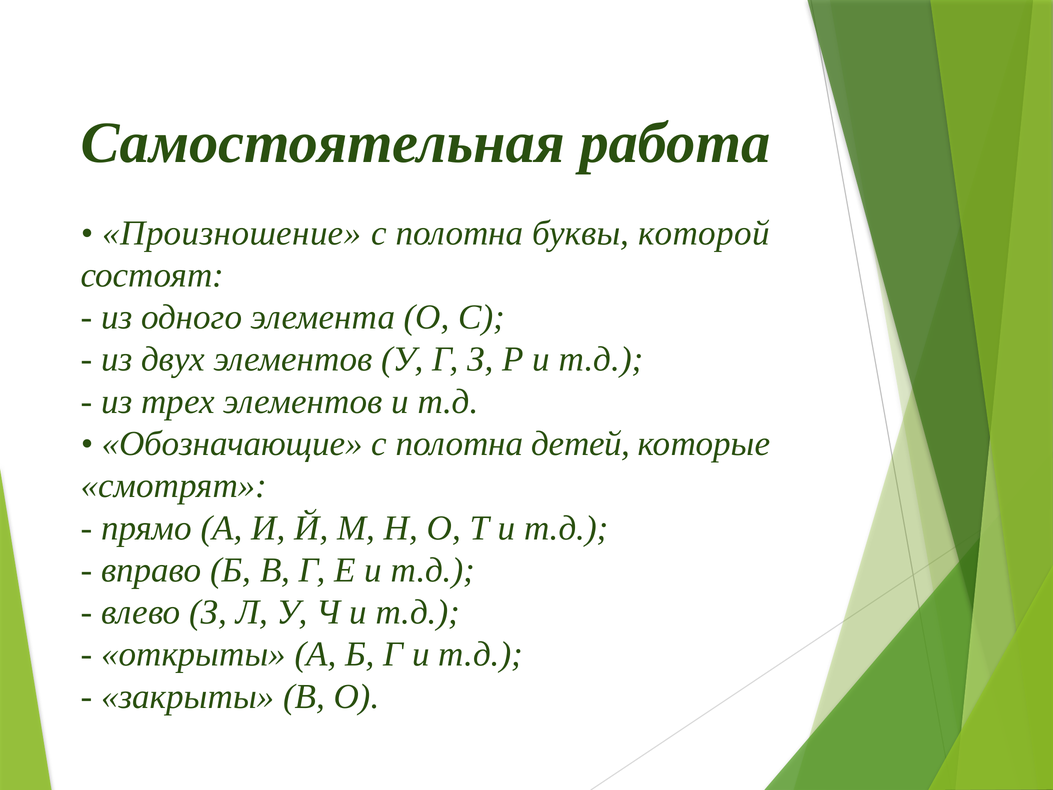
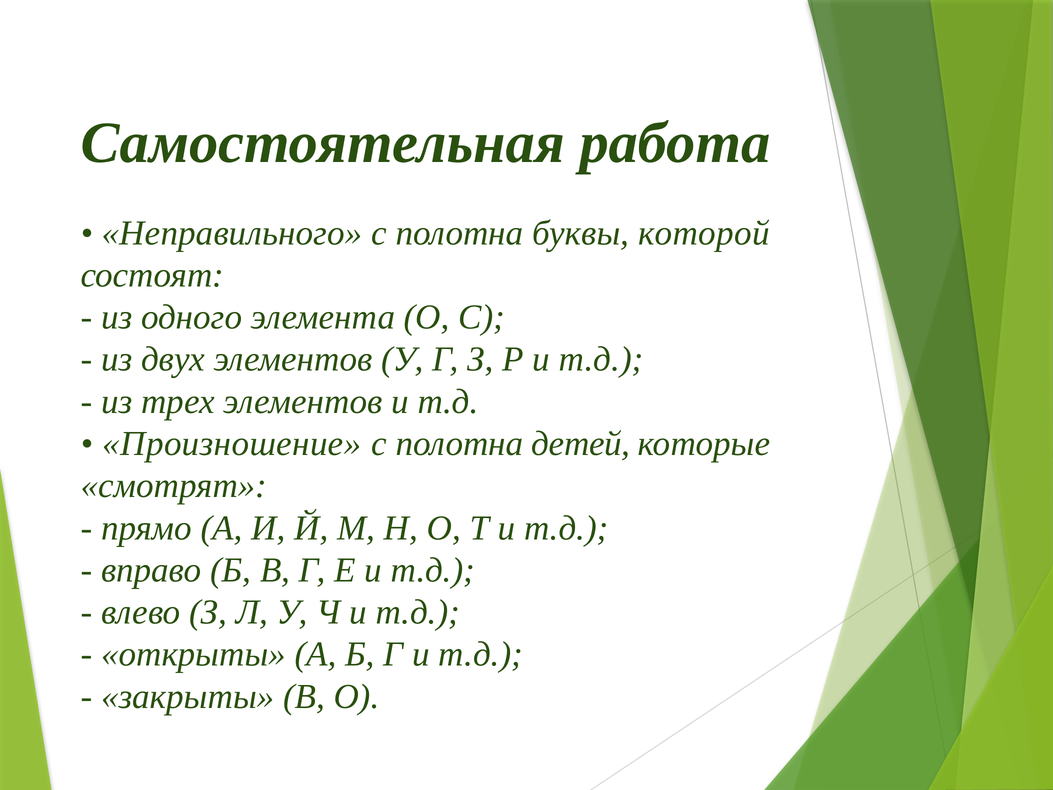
Произношение: Произношение -> Неправильного
Обозначающие: Обозначающие -> Произношение
